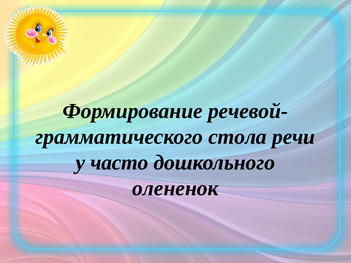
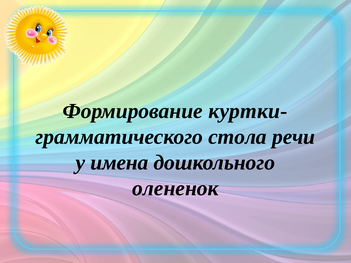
речевой-: речевой- -> куртки-
часто: часто -> имена
